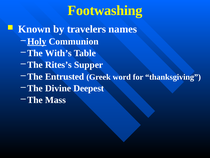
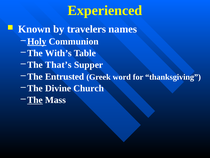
Footwashing: Footwashing -> Experienced
Rites’s: Rites’s -> That’s
Deepest: Deepest -> Church
The at (35, 100) underline: none -> present
